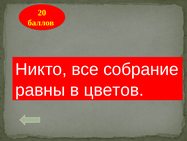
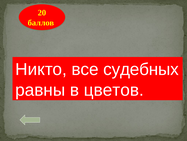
собрание: собрание -> судебных
